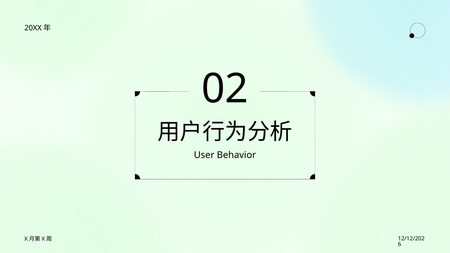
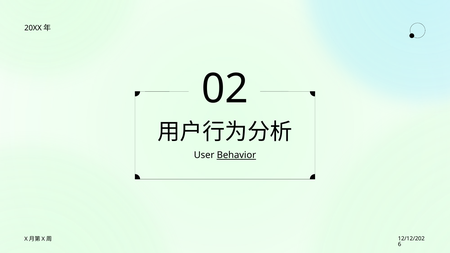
Behavior underline: none -> present
